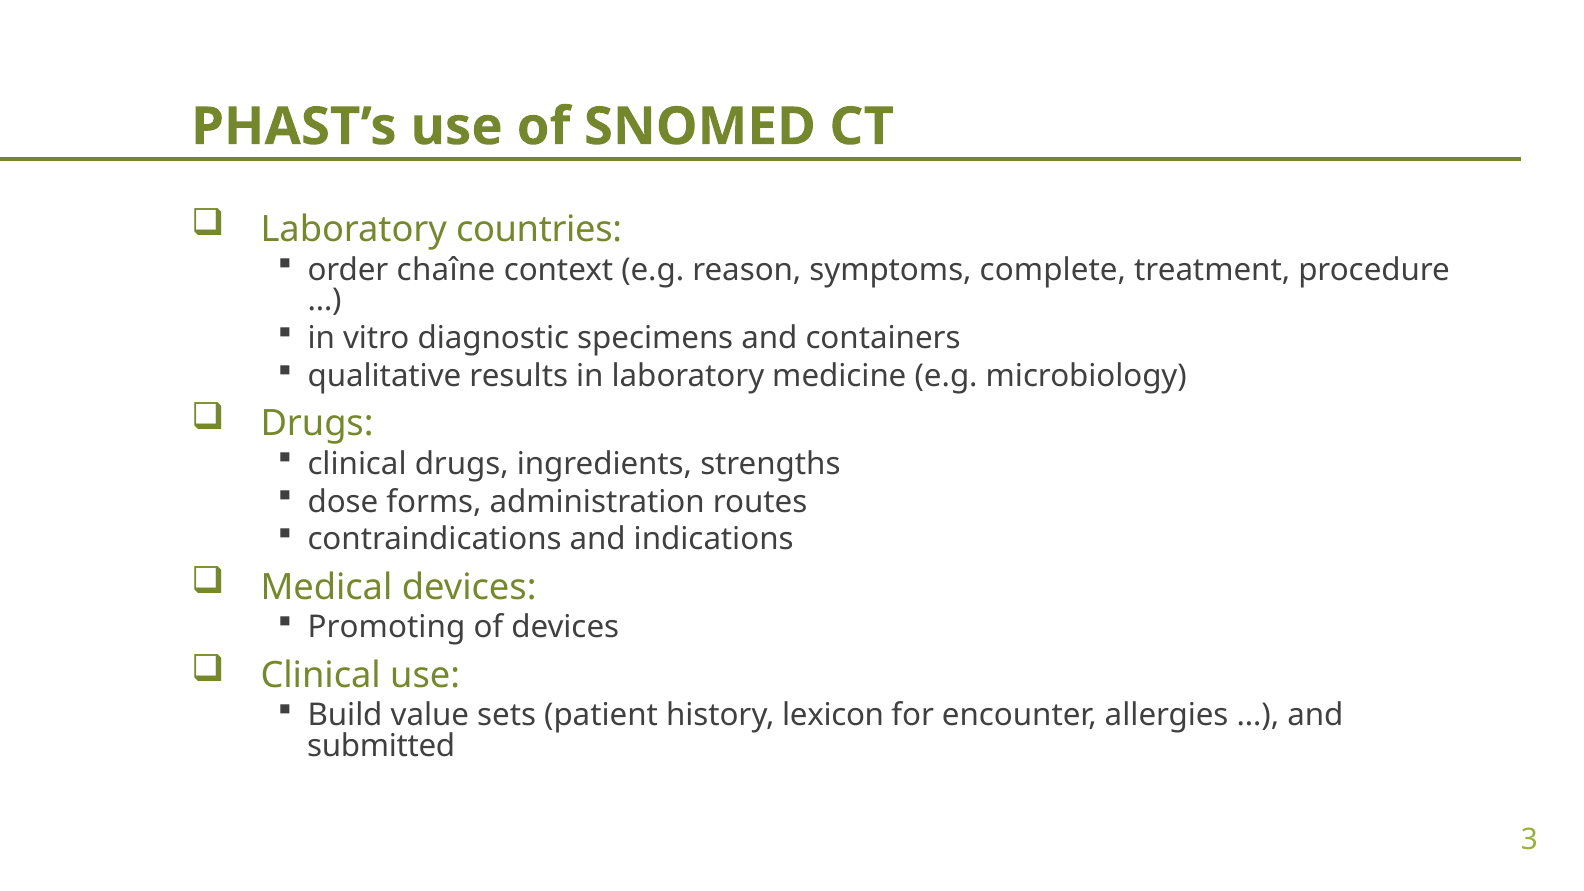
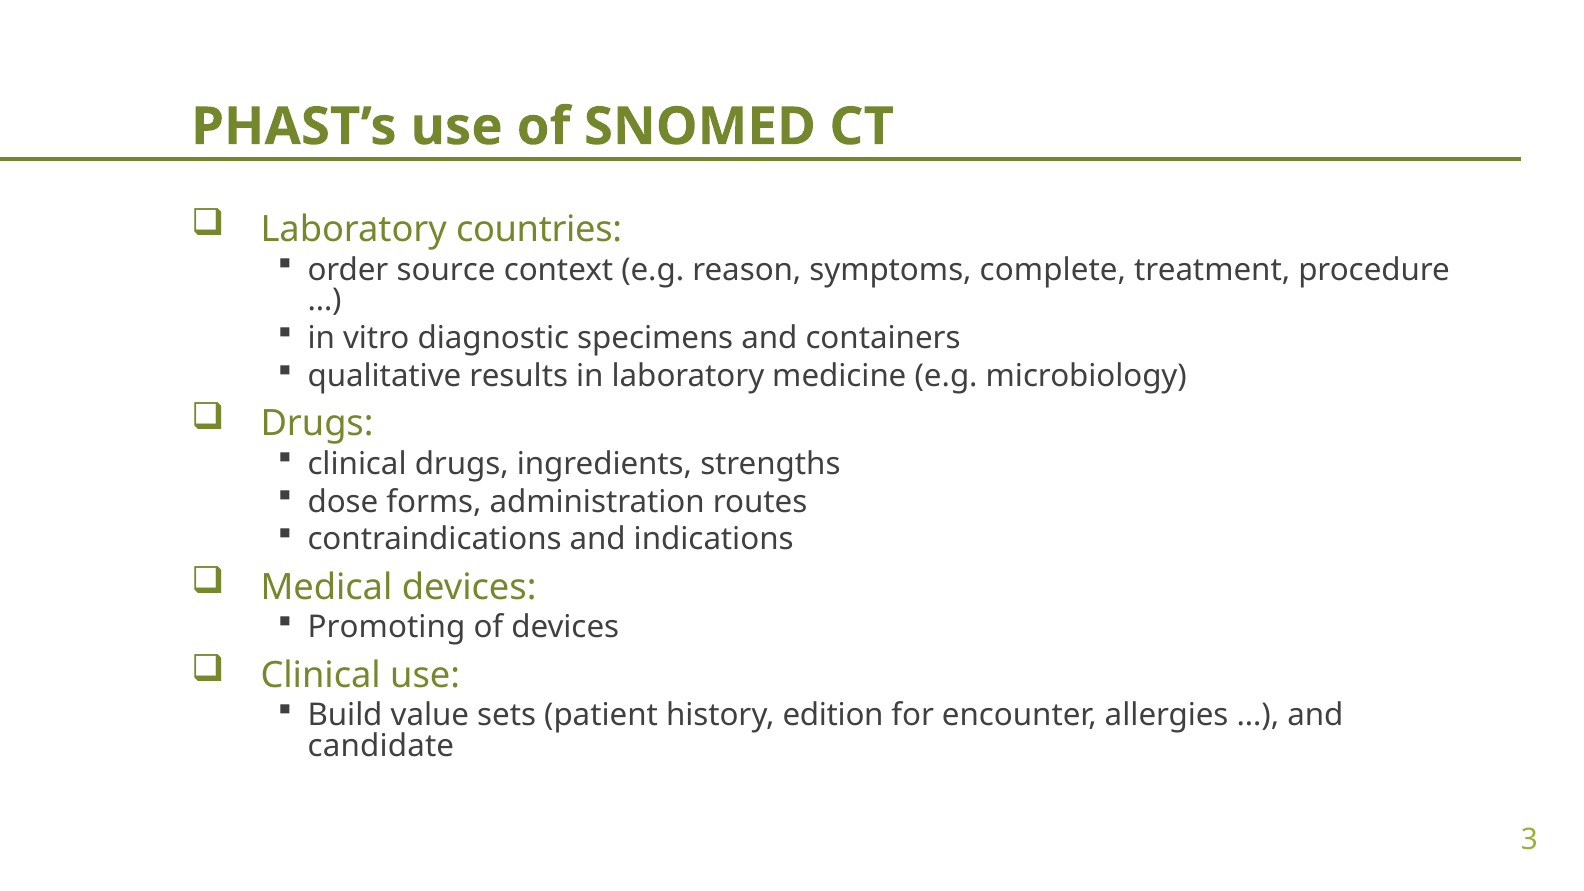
chaîne: chaîne -> source
lexicon: lexicon -> edition
submitted: submitted -> candidate
